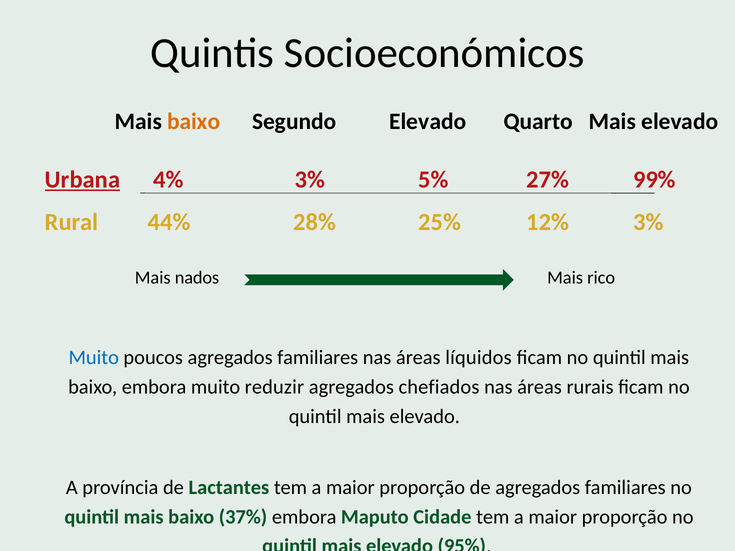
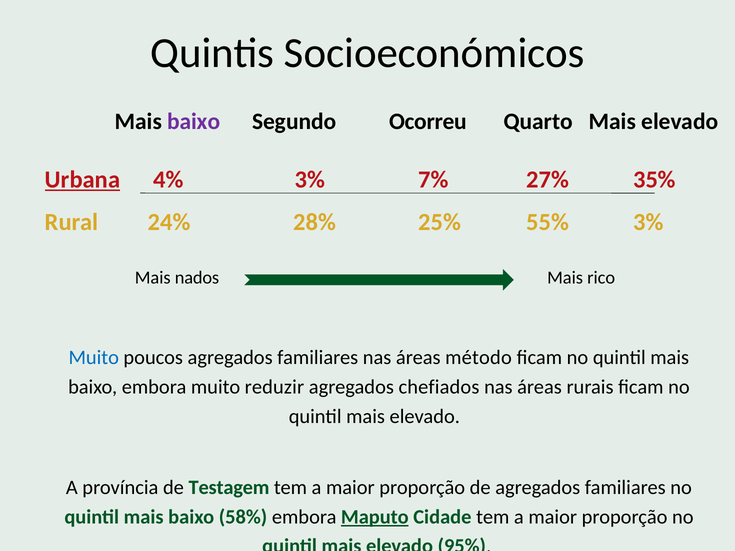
baixo at (194, 122) colour: orange -> purple
Segundo Elevado: Elevado -> Ocorreu
5%: 5% -> 7%
99%: 99% -> 35%
44%: 44% -> 24%
12%: 12% -> 55%
líquidos: líquidos -> método
Lactantes: Lactantes -> Testagem
37%: 37% -> 58%
Maputo underline: none -> present
